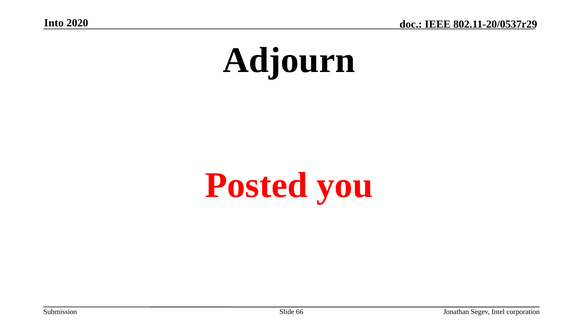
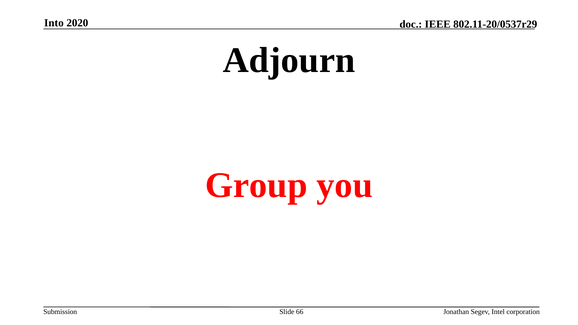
Posted: Posted -> Group
